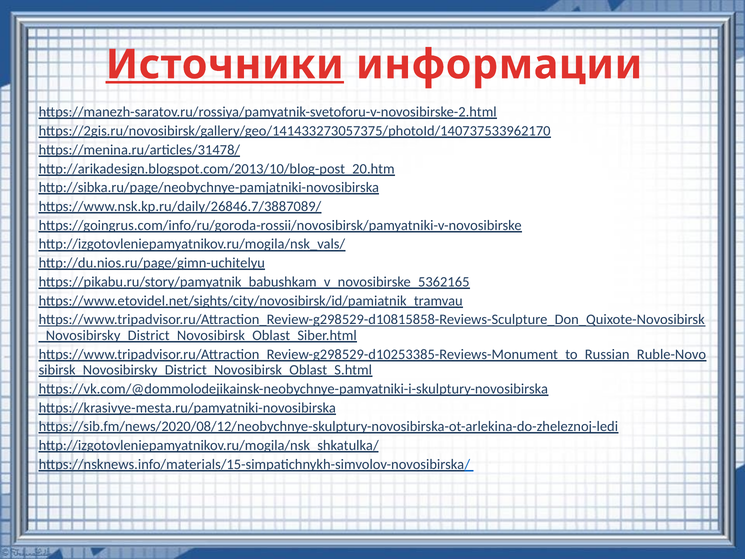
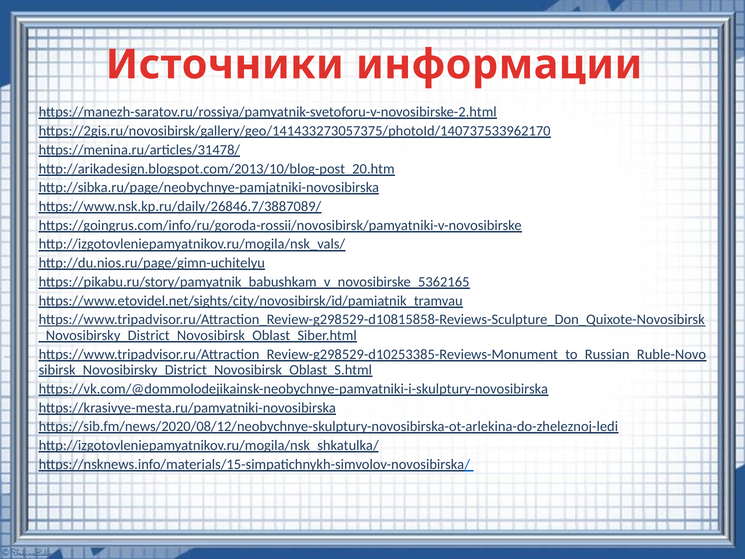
Источники underline: present -> none
